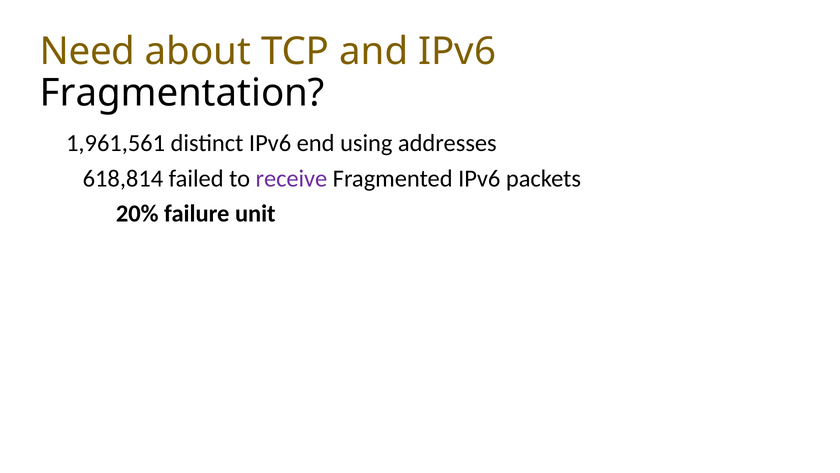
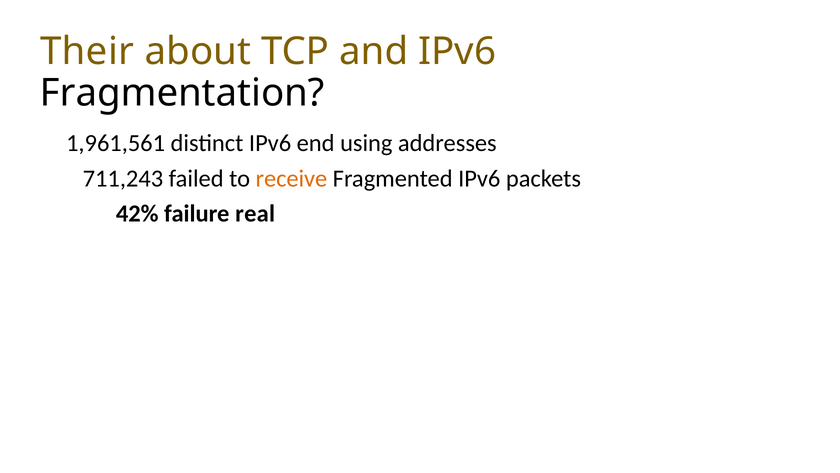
Need: Need -> Their
618,814: 618,814 -> 711,243
receive colour: purple -> orange
20%: 20% -> 42%
unit: unit -> real
